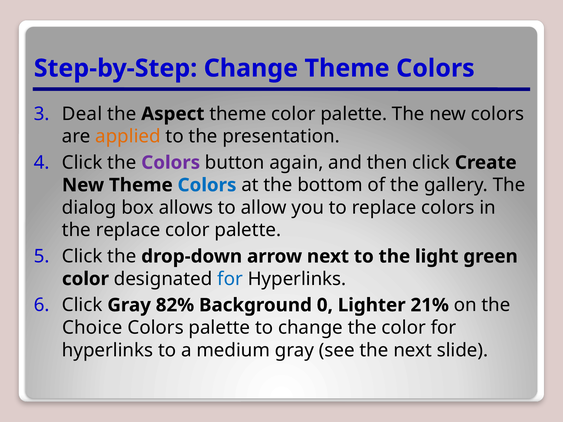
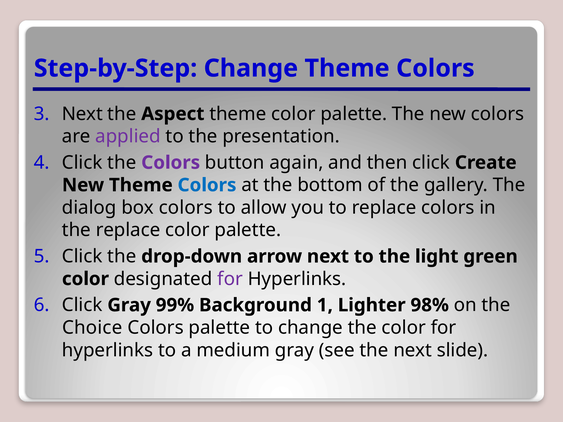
Deal at (82, 114): Deal -> Next
applied colour: orange -> purple
box allows: allows -> colors
for at (230, 279) colour: blue -> purple
82%: 82% -> 99%
0: 0 -> 1
21%: 21% -> 98%
